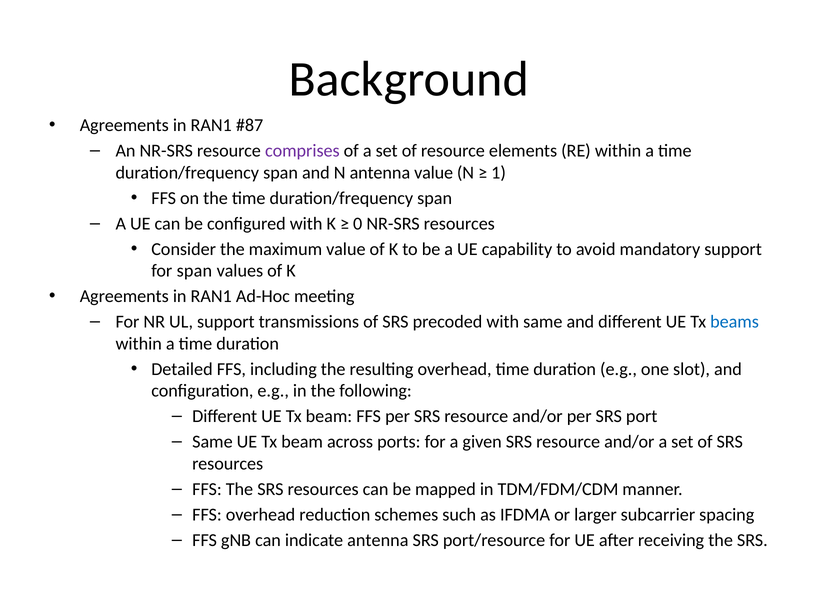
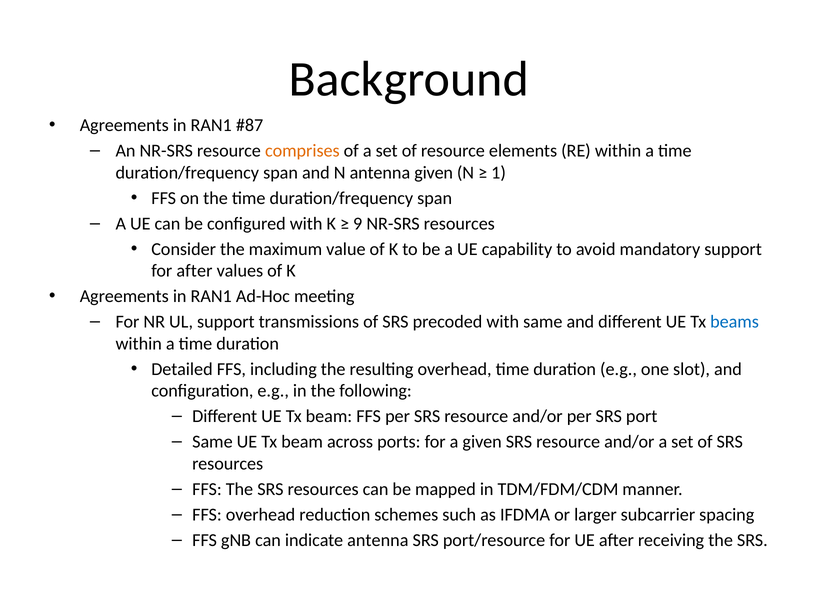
comprises colour: purple -> orange
antenna value: value -> given
0: 0 -> 9
for span: span -> after
